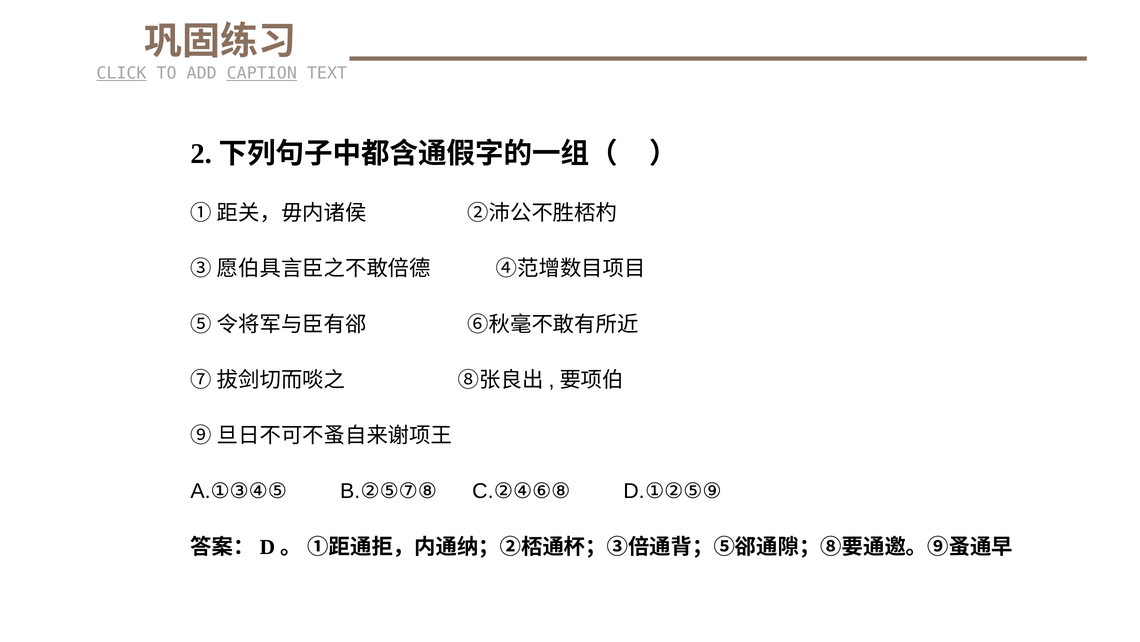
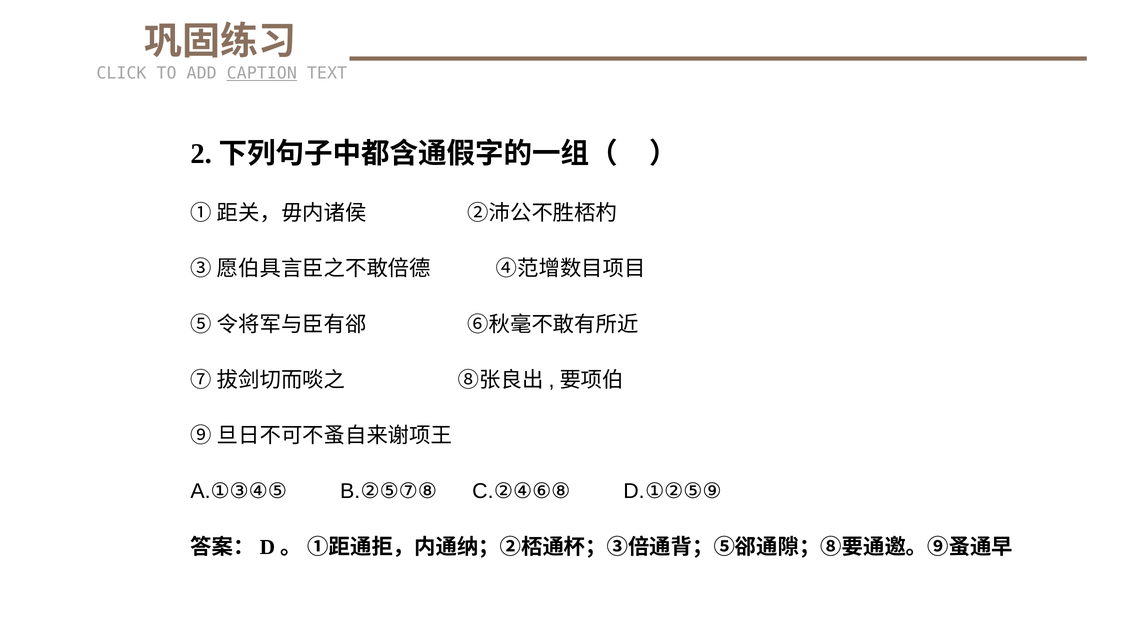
CLICK underline: present -> none
